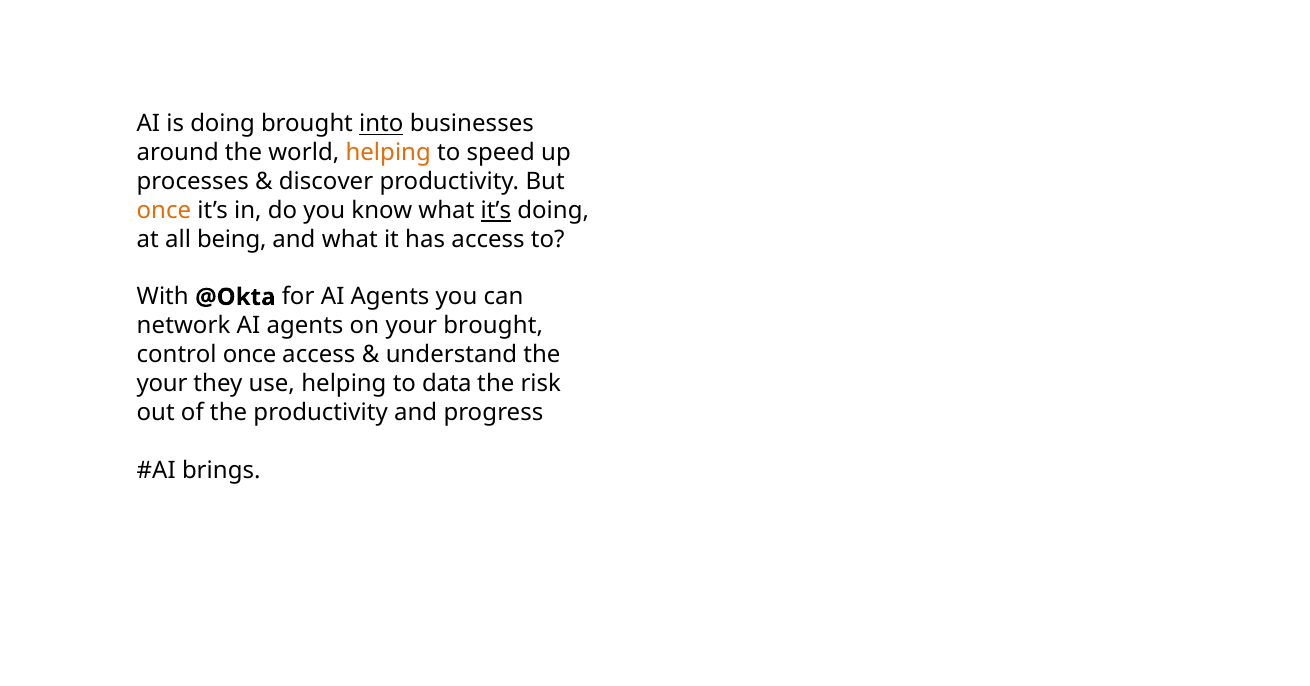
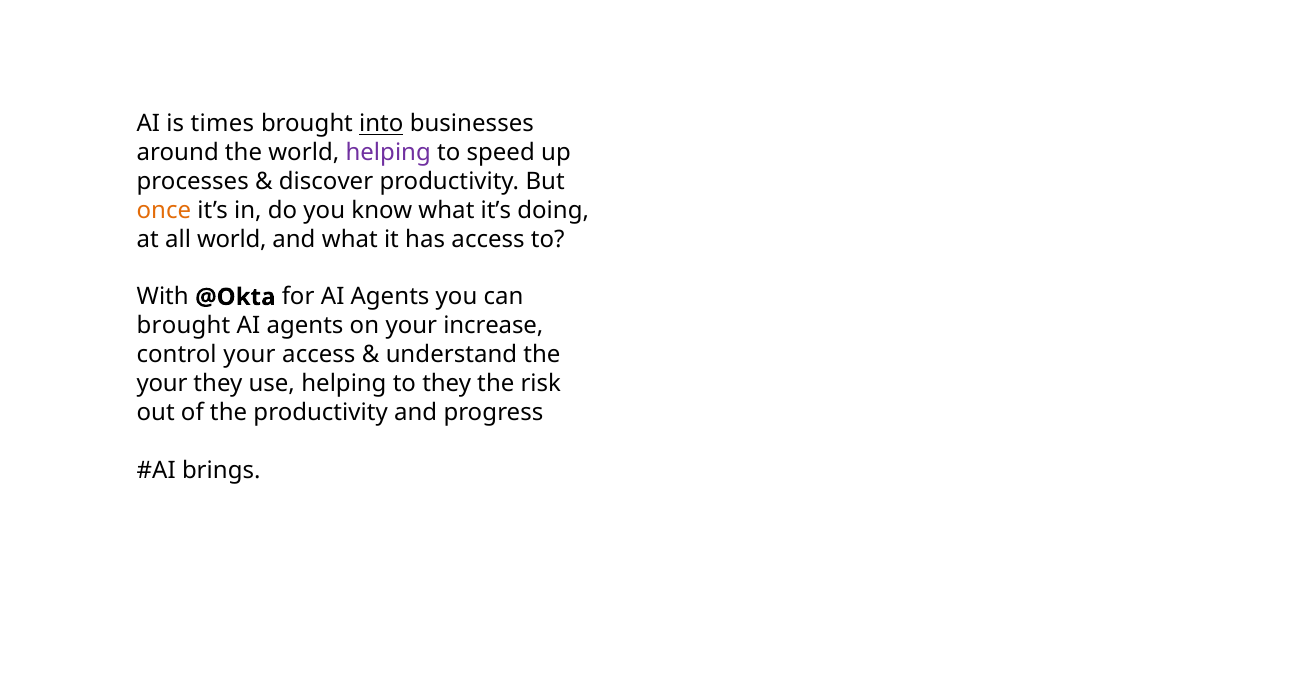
is doing: doing -> times
helping at (388, 153) colour: orange -> purple
it’s at (496, 210) underline: present -> none
all being: being -> world
network at (184, 326): network -> brought
your brought: brought -> increase
control once: once -> your
to data: data -> they
